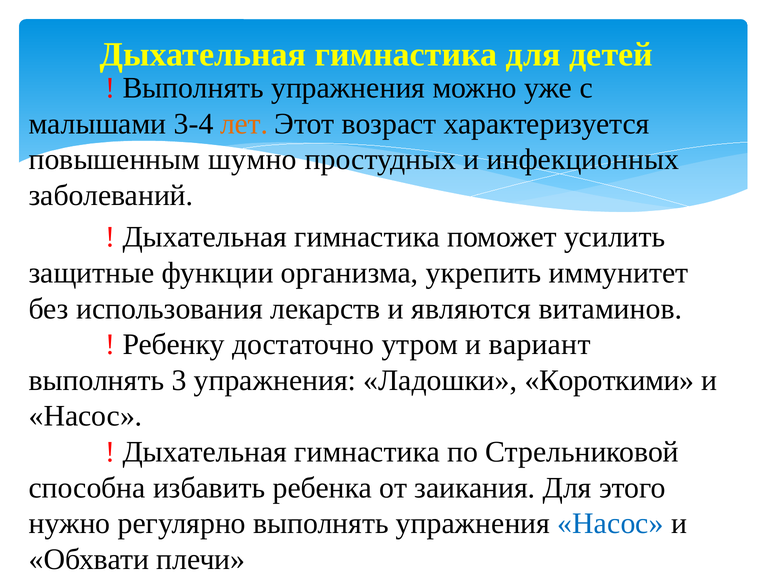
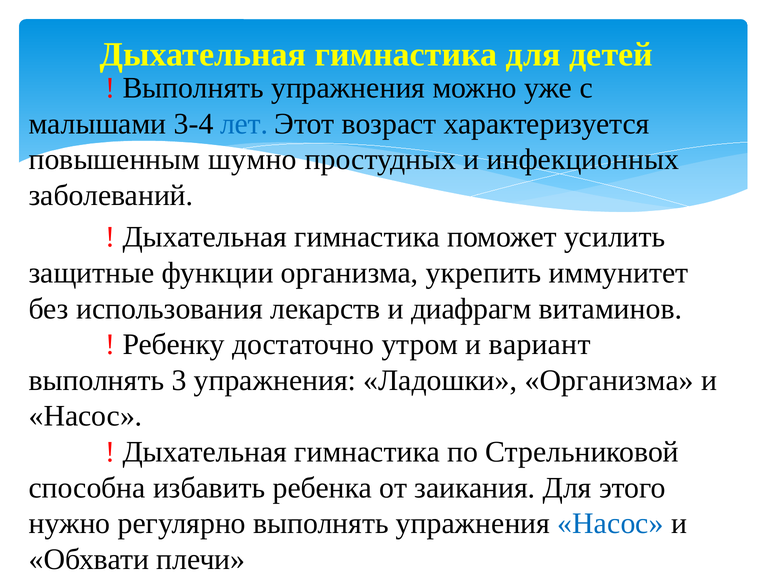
лет colour: orange -> blue
являются: являются -> диафрагм
Ладошки Короткими: Короткими -> Организма
